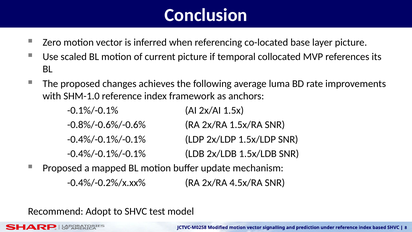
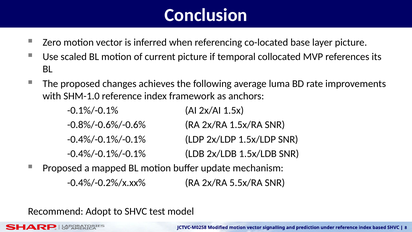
4.5x/RA: 4.5x/RA -> 5.5x/RA
